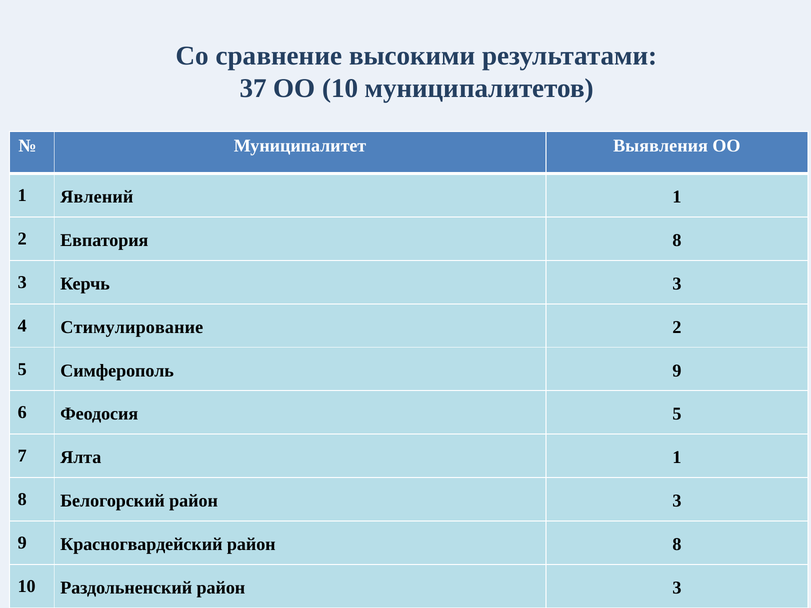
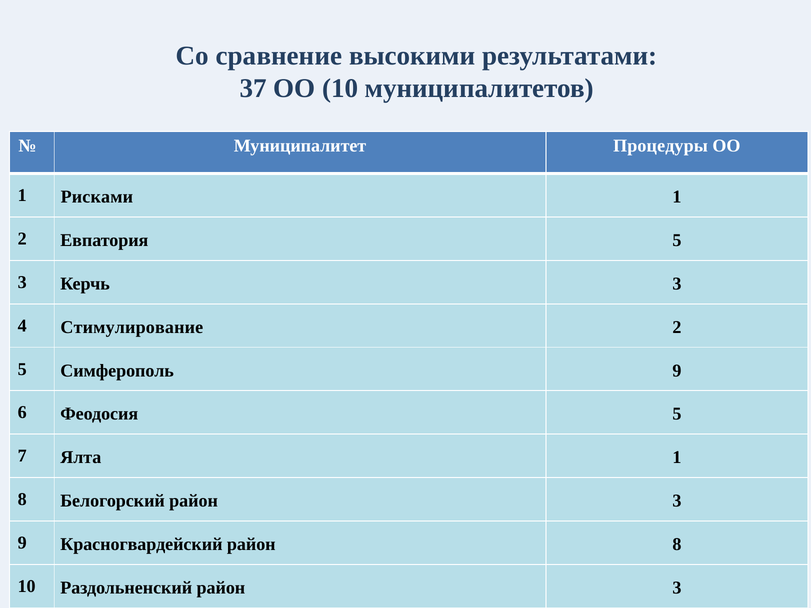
Выявления: Выявления -> Процедуры
Явлений: Явлений -> Рисками
Евпатория 8: 8 -> 5
